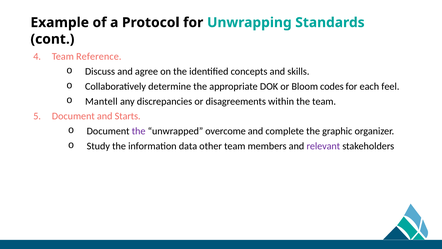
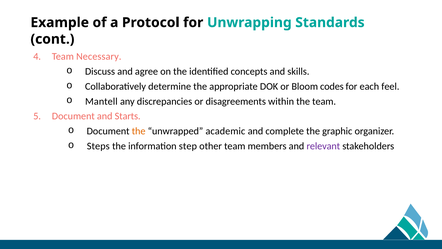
Reference: Reference -> Necessary
the at (139, 131) colour: purple -> orange
overcome: overcome -> academic
Study: Study -> Steps
data: data -> step
